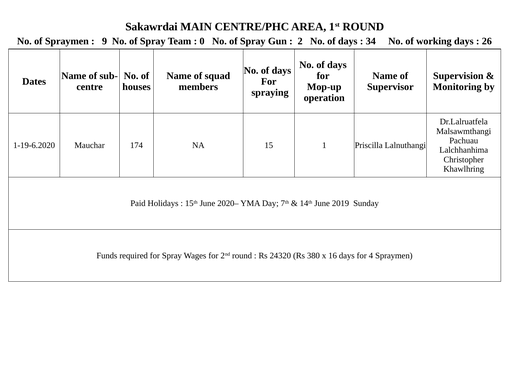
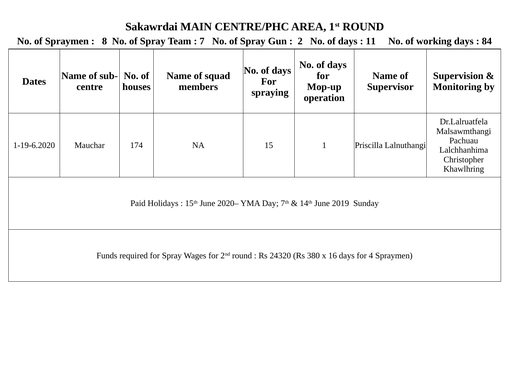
9: 9 -> 8
0: 0 -> 7
34: 34 -> 11
26: 26 -> 84
